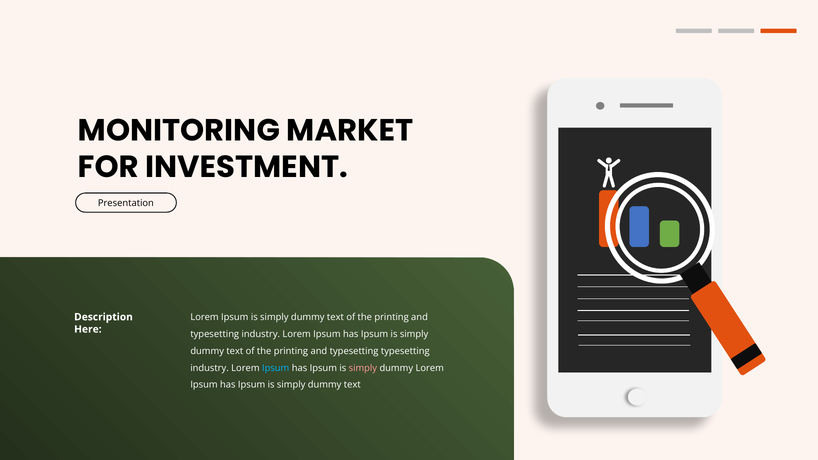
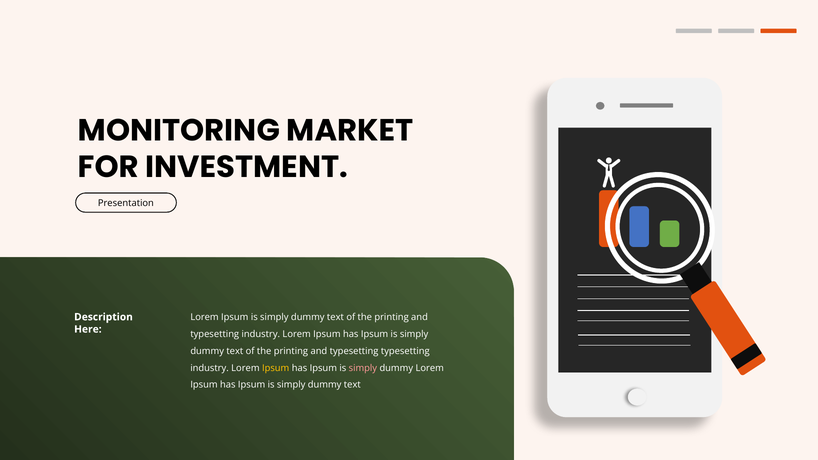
Ipsum at (276, 368) colour: light blue -> yellow
